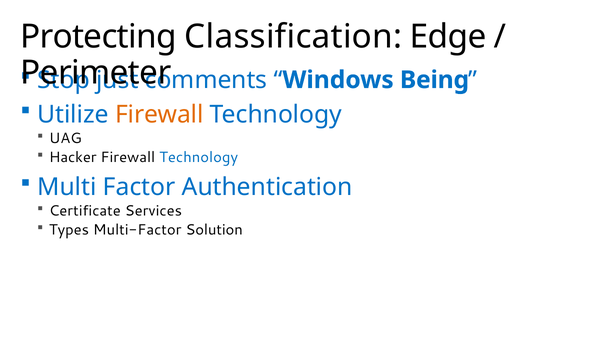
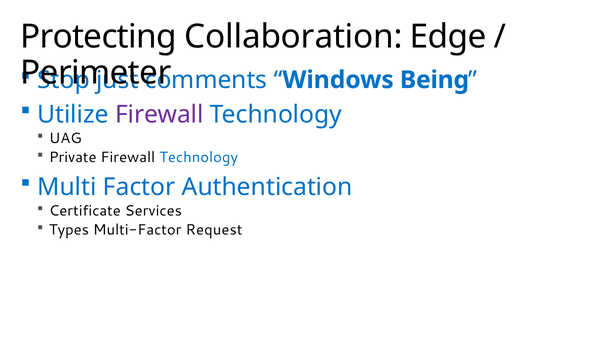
Classification: Classification -> Collaboration
Firewall at (159, 115) colour: orange -> purple
Hacker: Hacker -> Private
Solution: Solution -> Request
